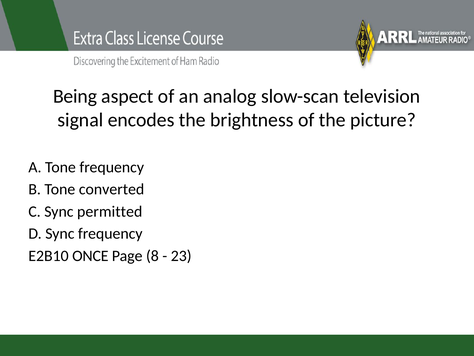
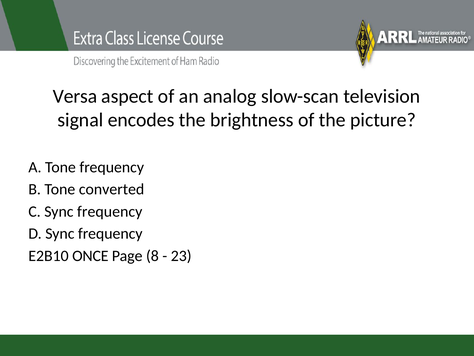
Being: Being -> Versa
C Sync permitted: permitted -> frequency
